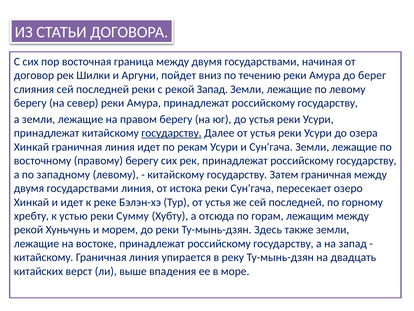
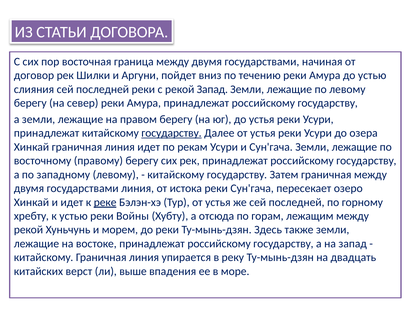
до берег: берег -> устью
реке underline: none -> present
Сумму: Сумму -> Войны
